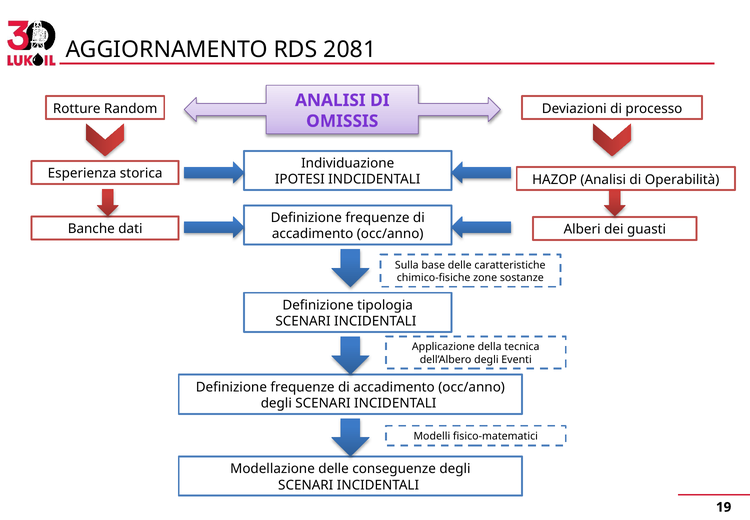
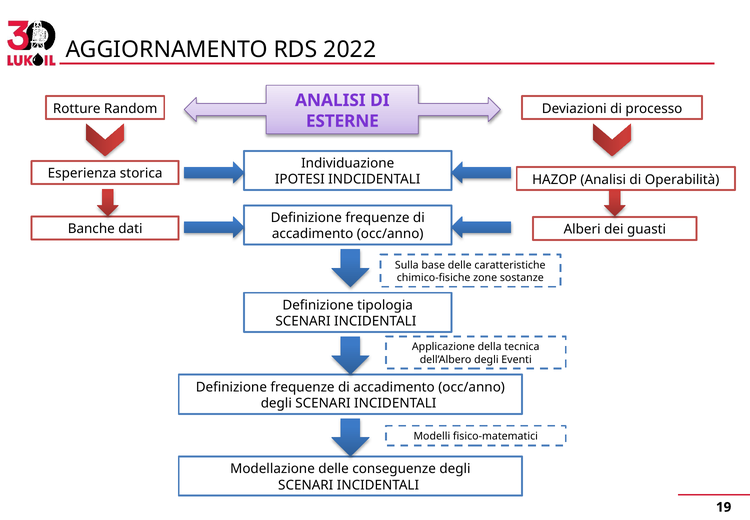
2081: 2081 -> 2022
OMISSIS: OMISSIS -> ESTERNE
